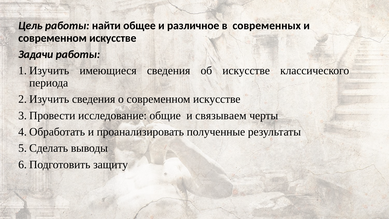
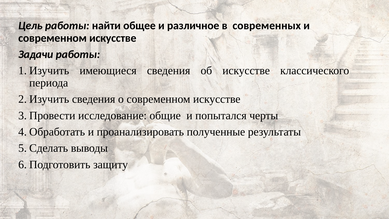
связываем: связываем -> попытался
